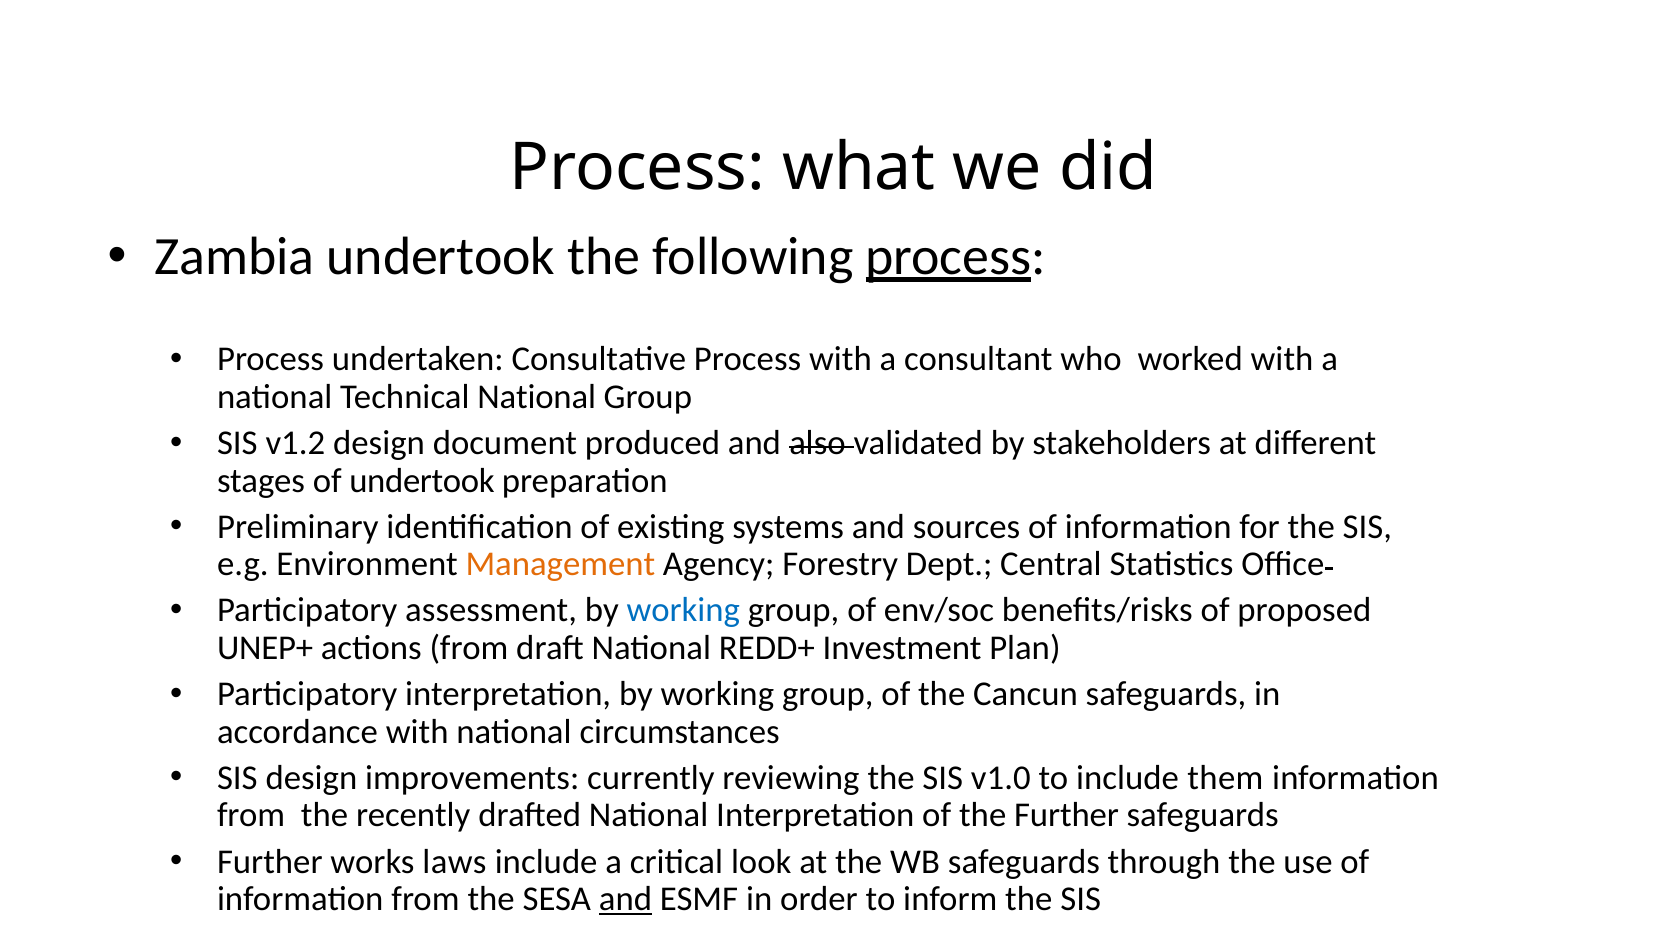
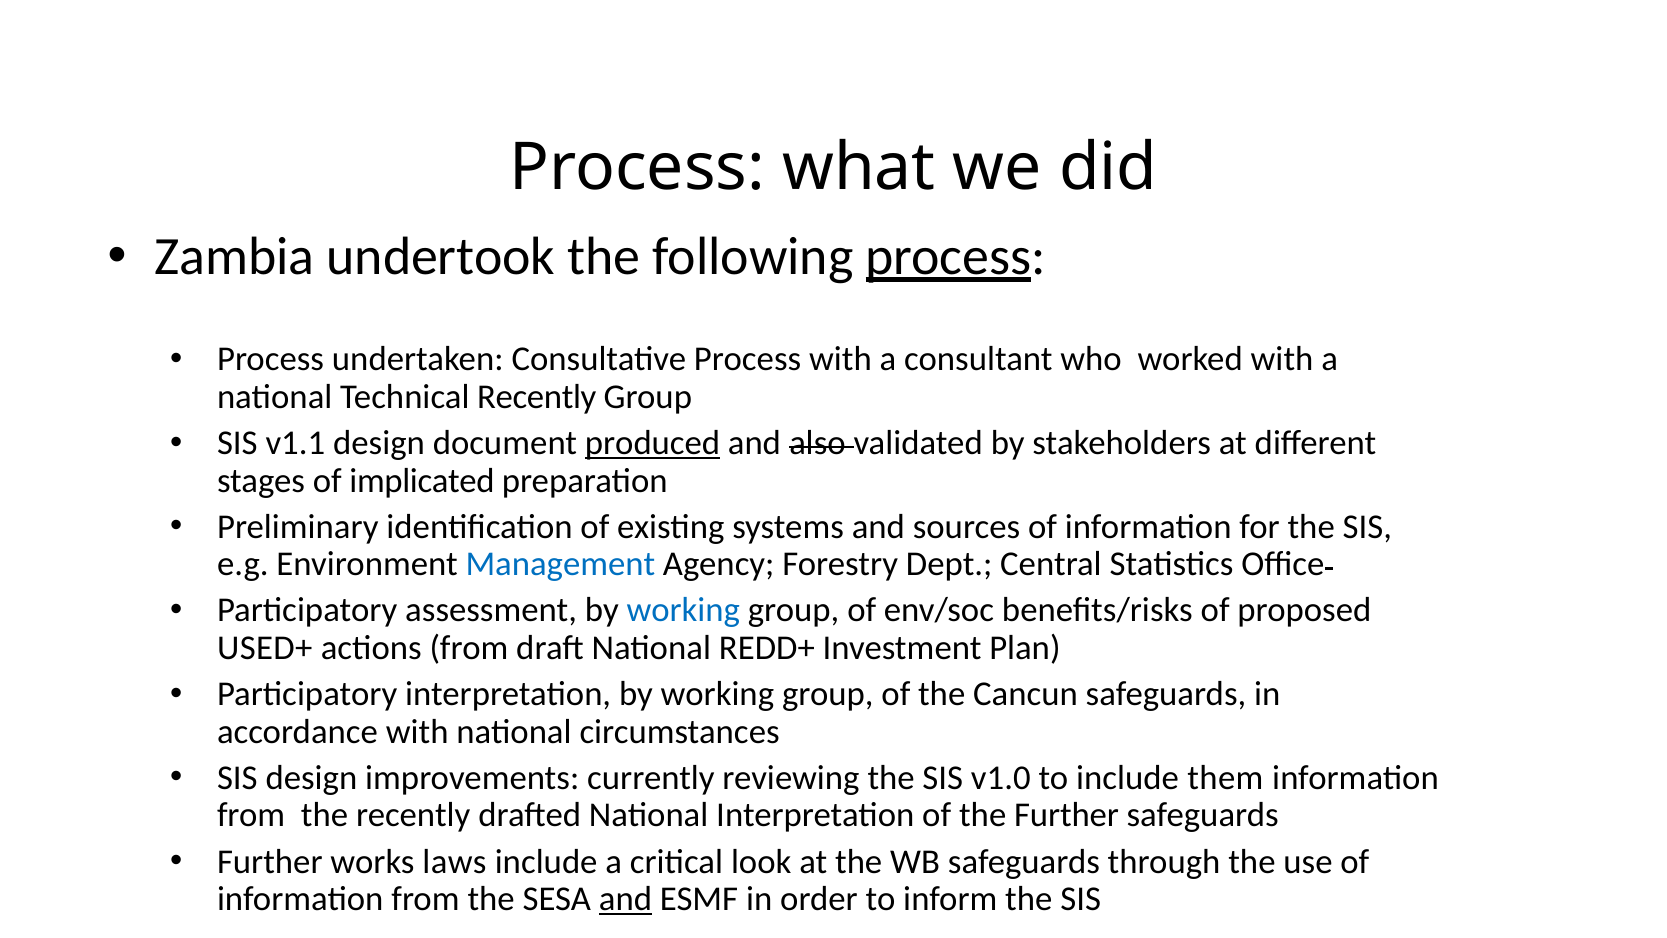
Technical National: National -> Recently
v1.2: v1.2 -> v1.1
produced underline: none -> present
of undertook: undertook -> implicated
Management colour: orange -> blue
UNEP+: UNEP+ -> USED+
